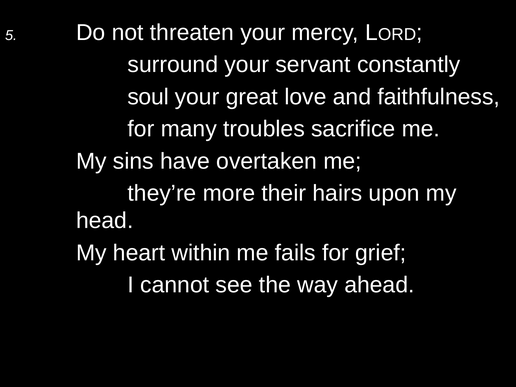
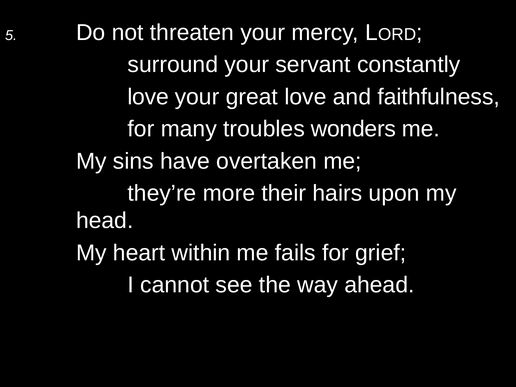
soul at (148, 97): soul -> love
sacrifice: sacrifice -> wonders
